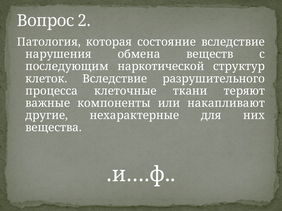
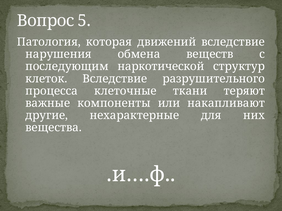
2: 2 -> 5
состояние: состояние -> движений
